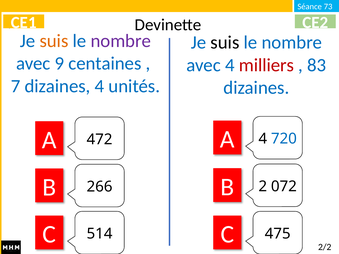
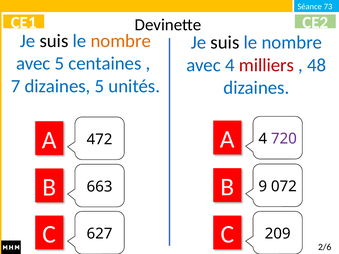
suis at (54, 41) colour: orange -> black
nombre at (121, 41) colour: purple -> orange
avec 9: 9 -> 5
83: 83 -> 48
dizaines 4: 4 -> 5
720 colour: blue -> purple
2: 2 -> 9
266: 266 -> 663
514: 514 -> 627
475: 475 -> 209
2/2: 2/2 -> 2/6
